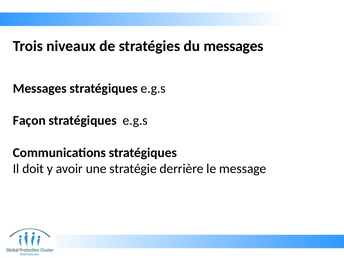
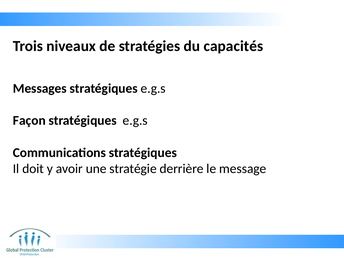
du messages: messages -> capacités
